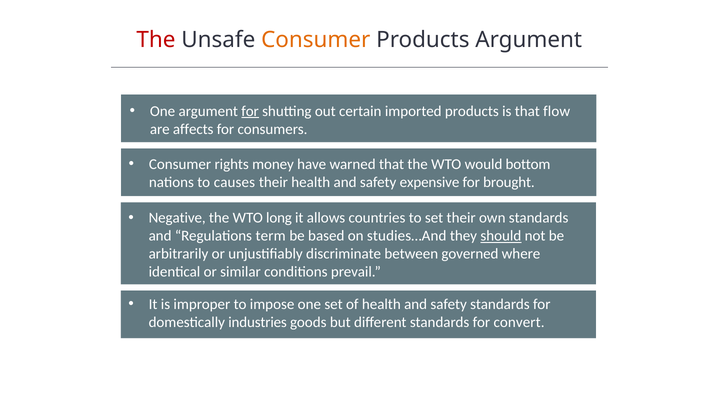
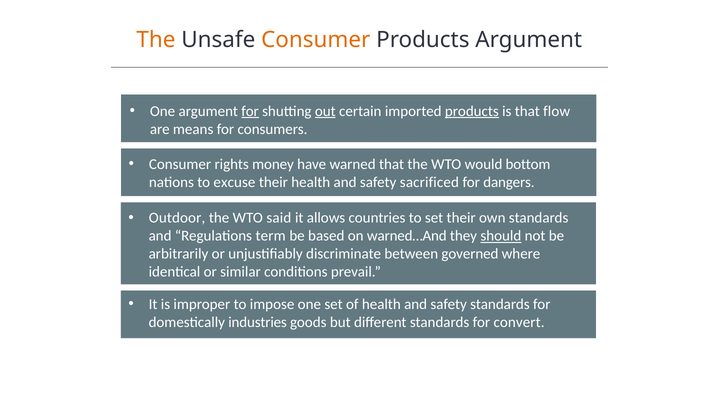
The at (156, 40) colour: red -> orange
out underline: none -> present
products at (472, 111) underline: none -> present
affects: affects -> means
causes: causes -> excuse
expensive: expensive -> sacrificed
brought: brought -> dangers
Negative: Negative -> Outdoor
long: long -> said
studies…And: studies…And -> warned…And
